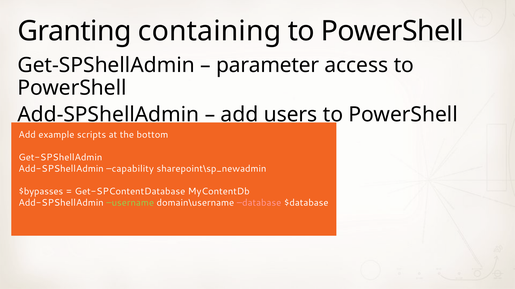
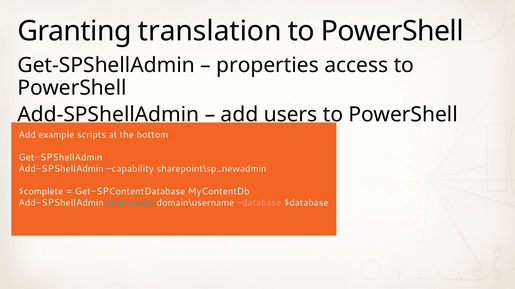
containing: containing -> translation
parameter: parameter -> properties
$bypasses: $bypasses -> $complete
username colour: light green -> light blue
